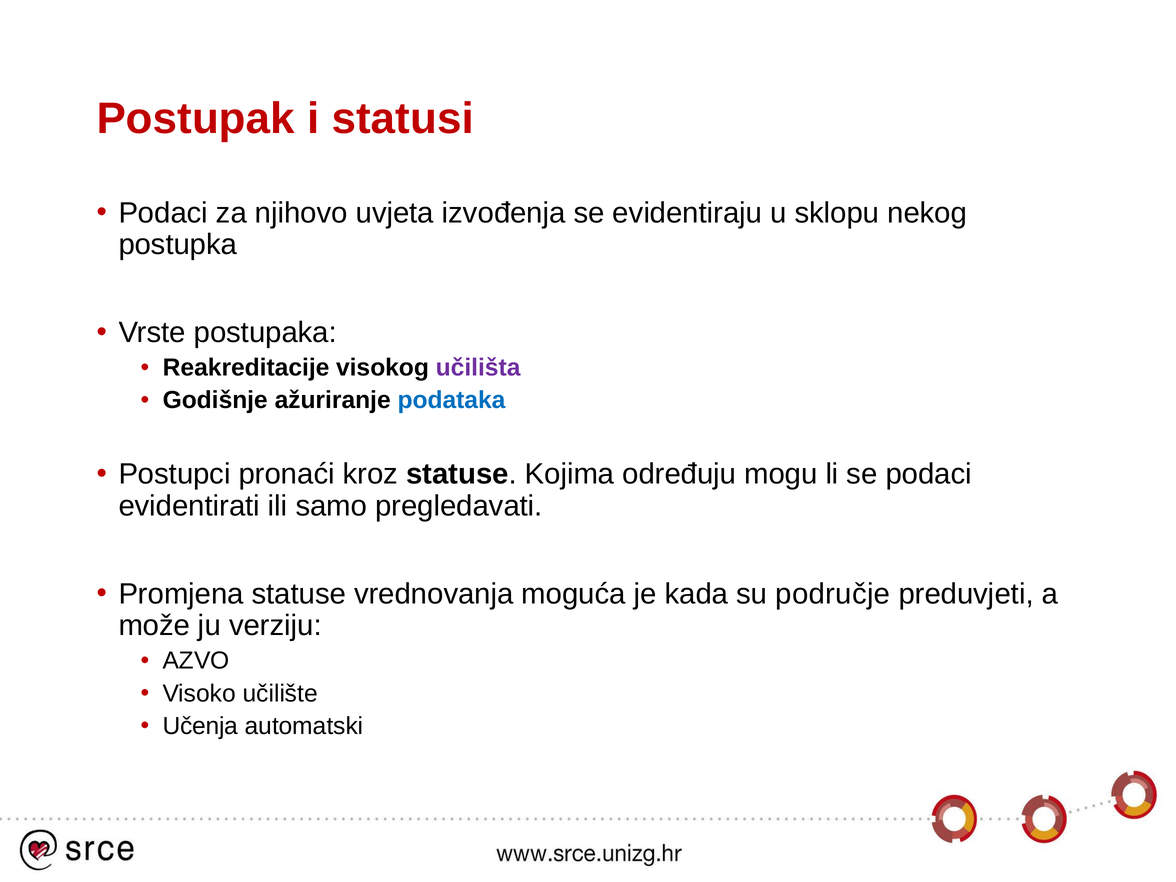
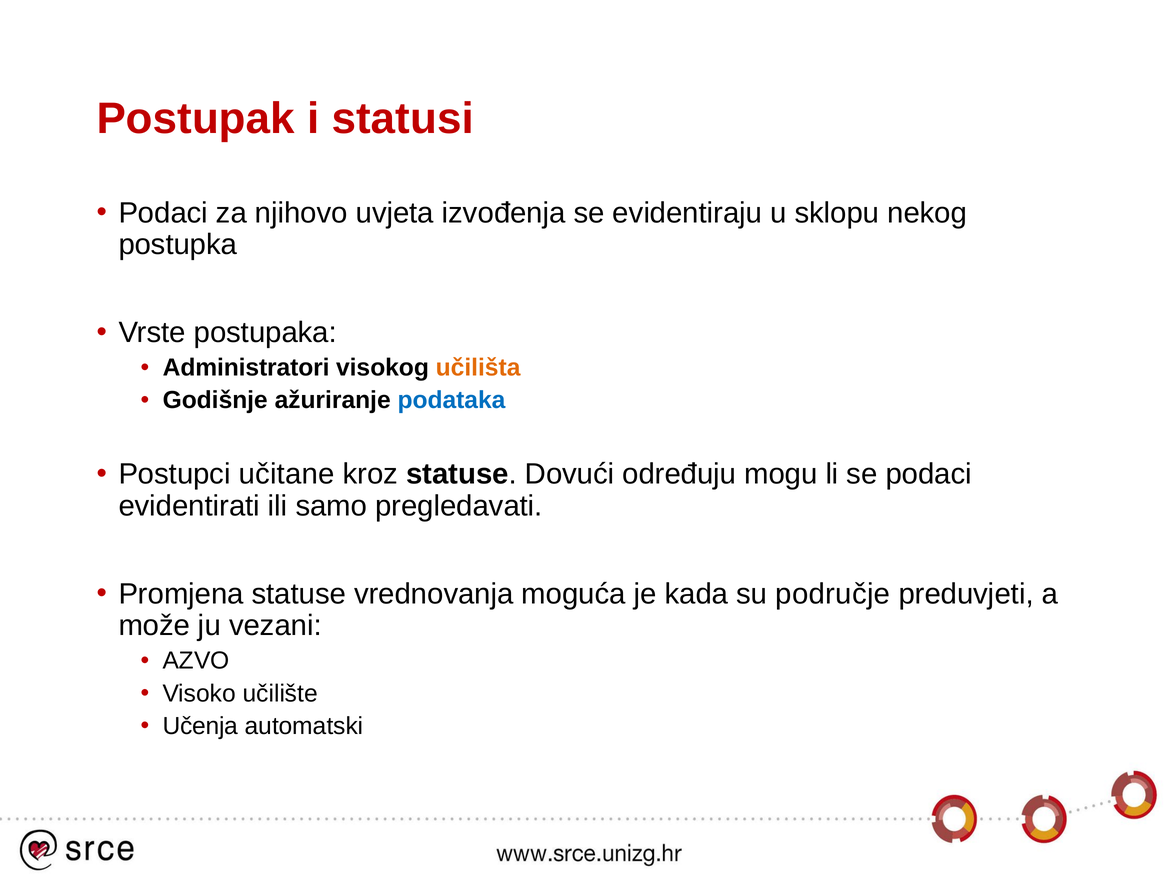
Reakreditacije: Reakreditacije -> Administratori
učilišta colour: purple -> orange
pronaći: pronaći -> učitane
Kojima: Kojima -> Dovući
verziju: verziju -> vezani
